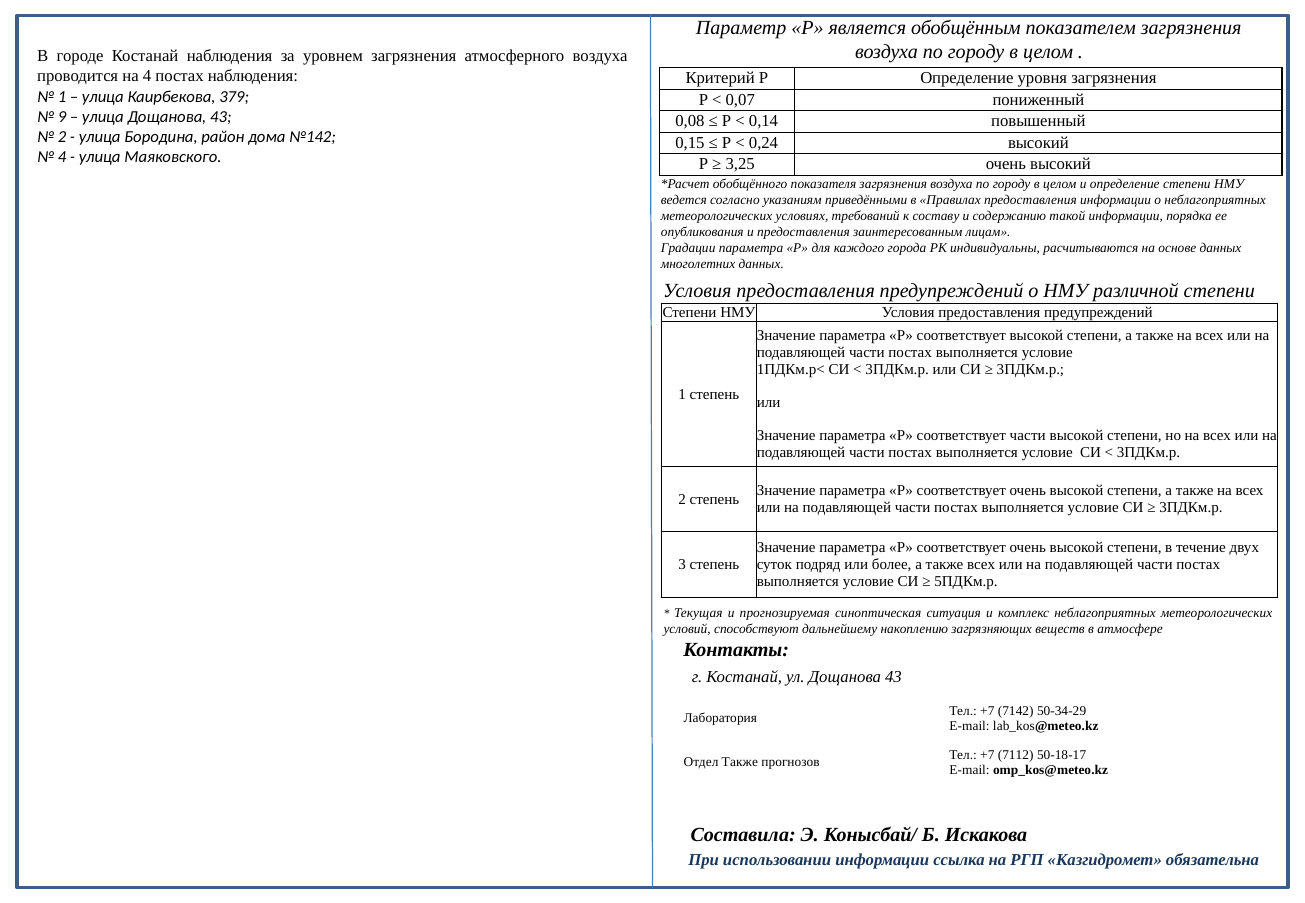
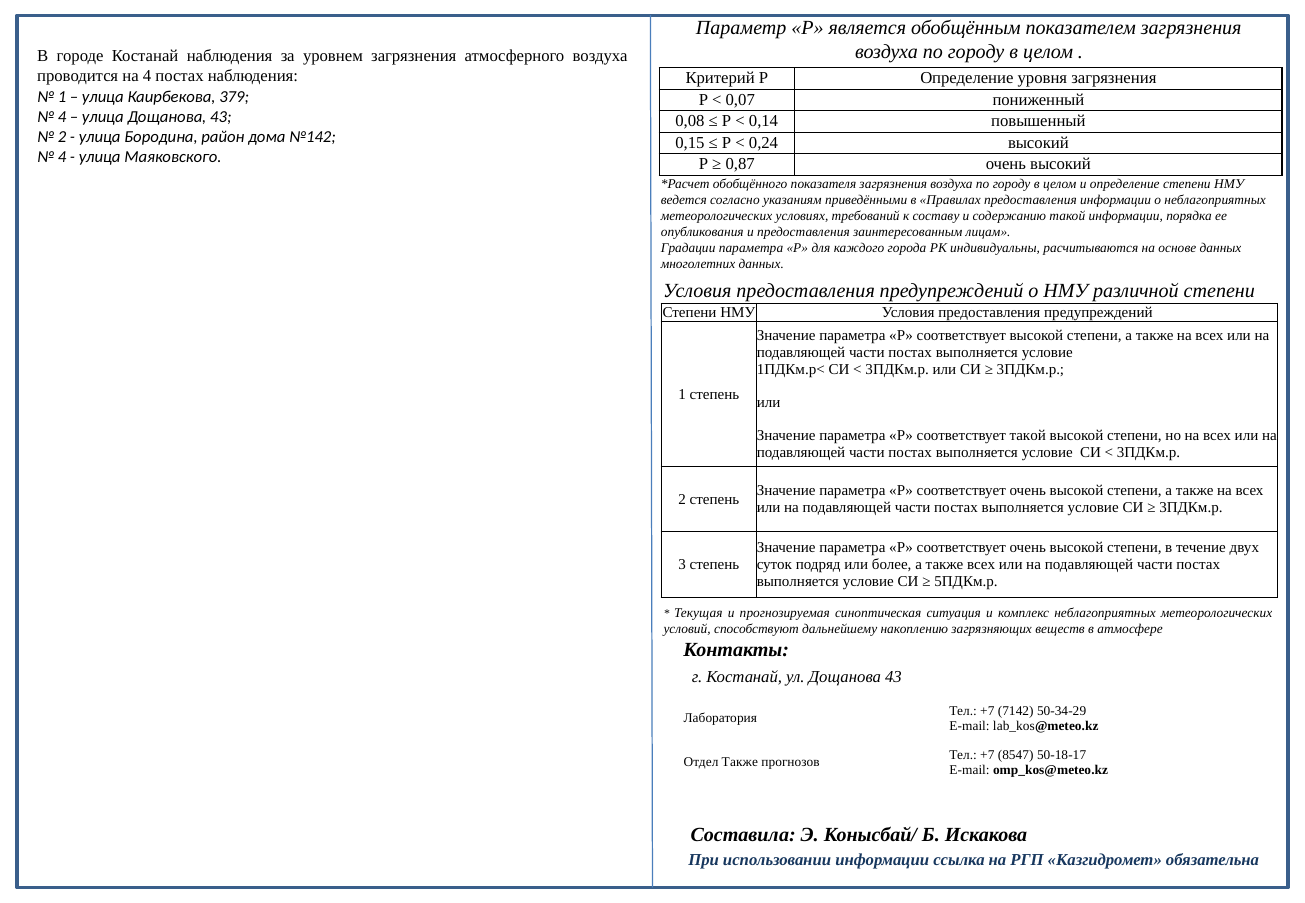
9 at (62, 117): 9 -> 4
3,25: 3,25 -> 0,87
соответствует части: части -> такой
7112: 7112 -> 8547
